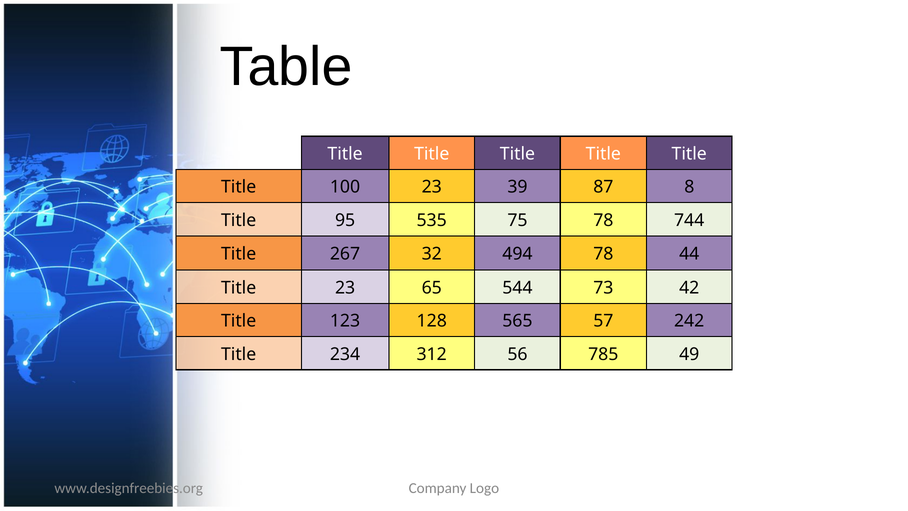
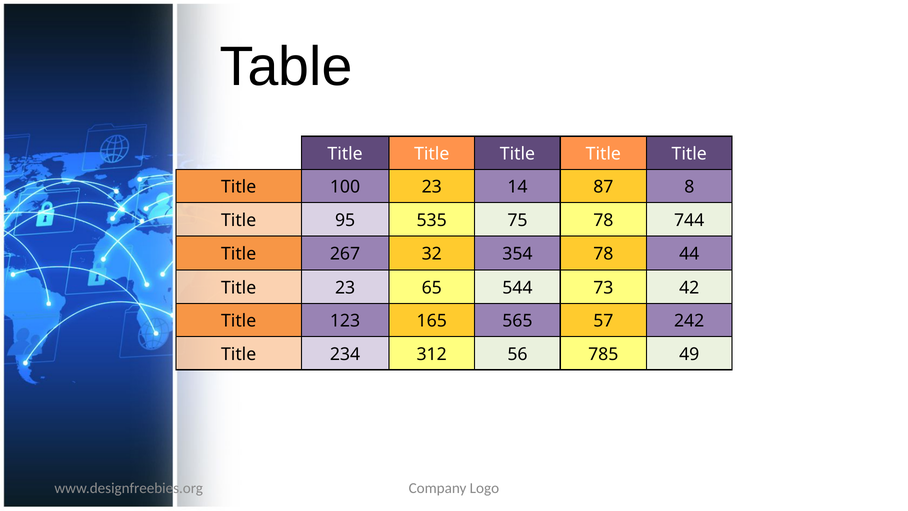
39: 39 -> 14
494: 494 -> 354
128: 128 -> 165
